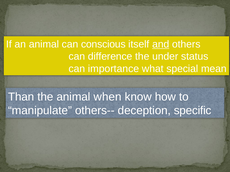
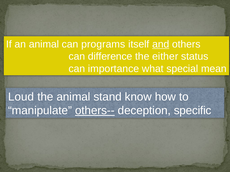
conscious: conscious -> programs
under: under -> either
Than: Than -> Loud
when: when -> stand
others-- underline: none -> present
